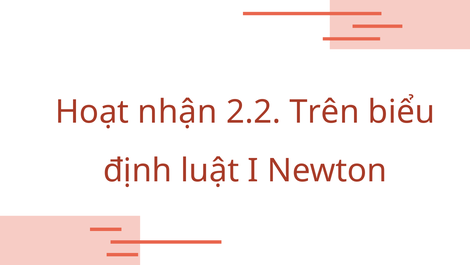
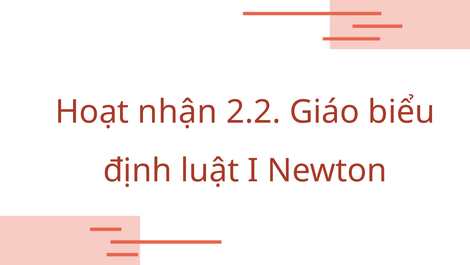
Trên: Trên -> Giáo
